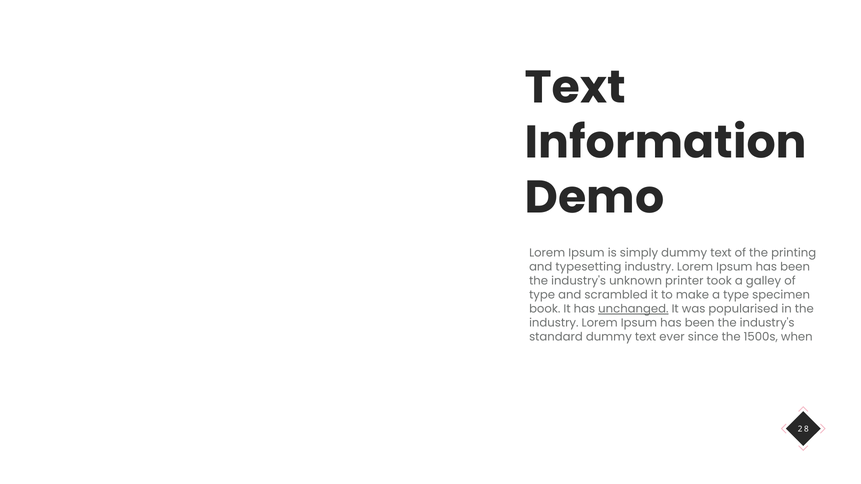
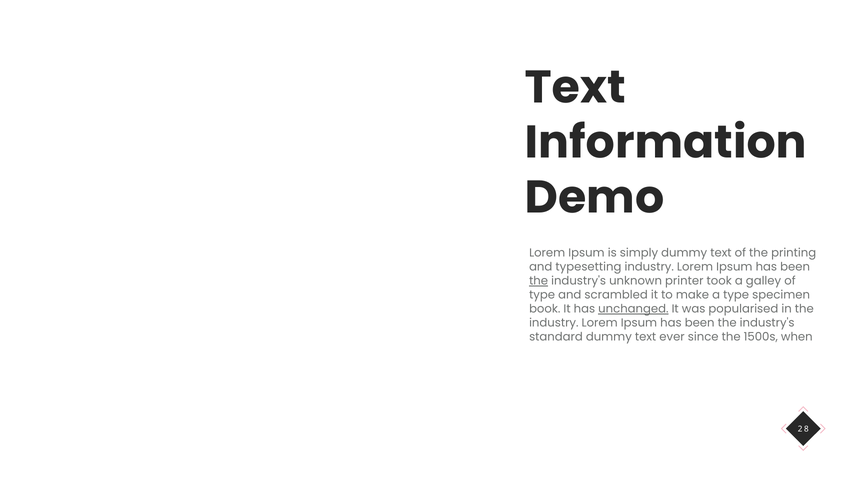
the at (539, 281) underline: none -> present
